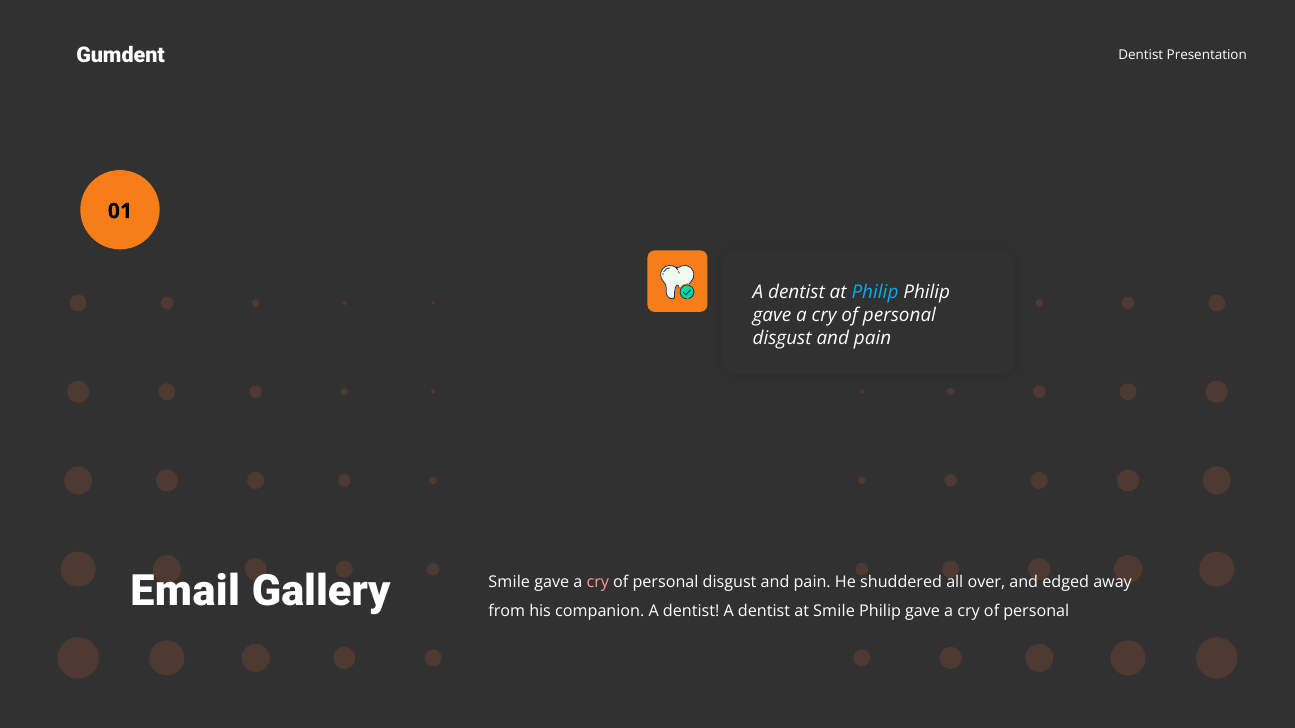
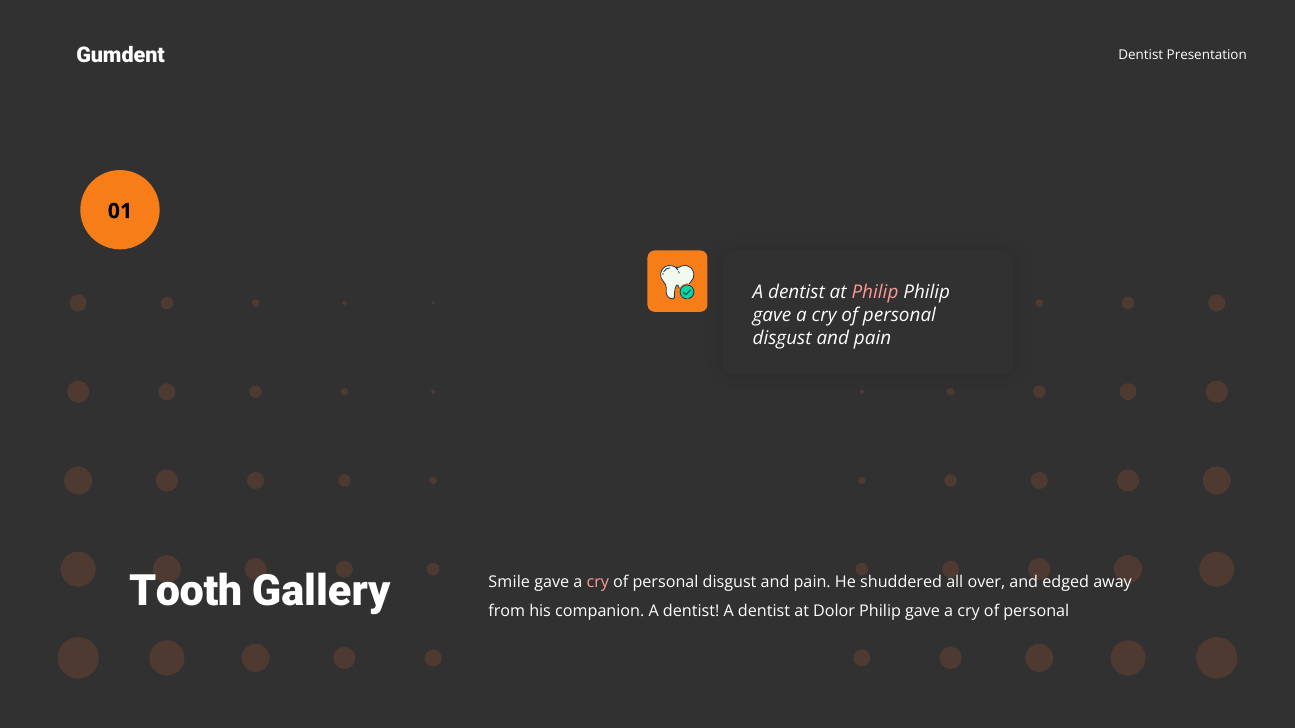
Philip at (875, 293) colour: light blue -> pink
Email: Email -> Tooth
at Smile: Smile -> Dolor
